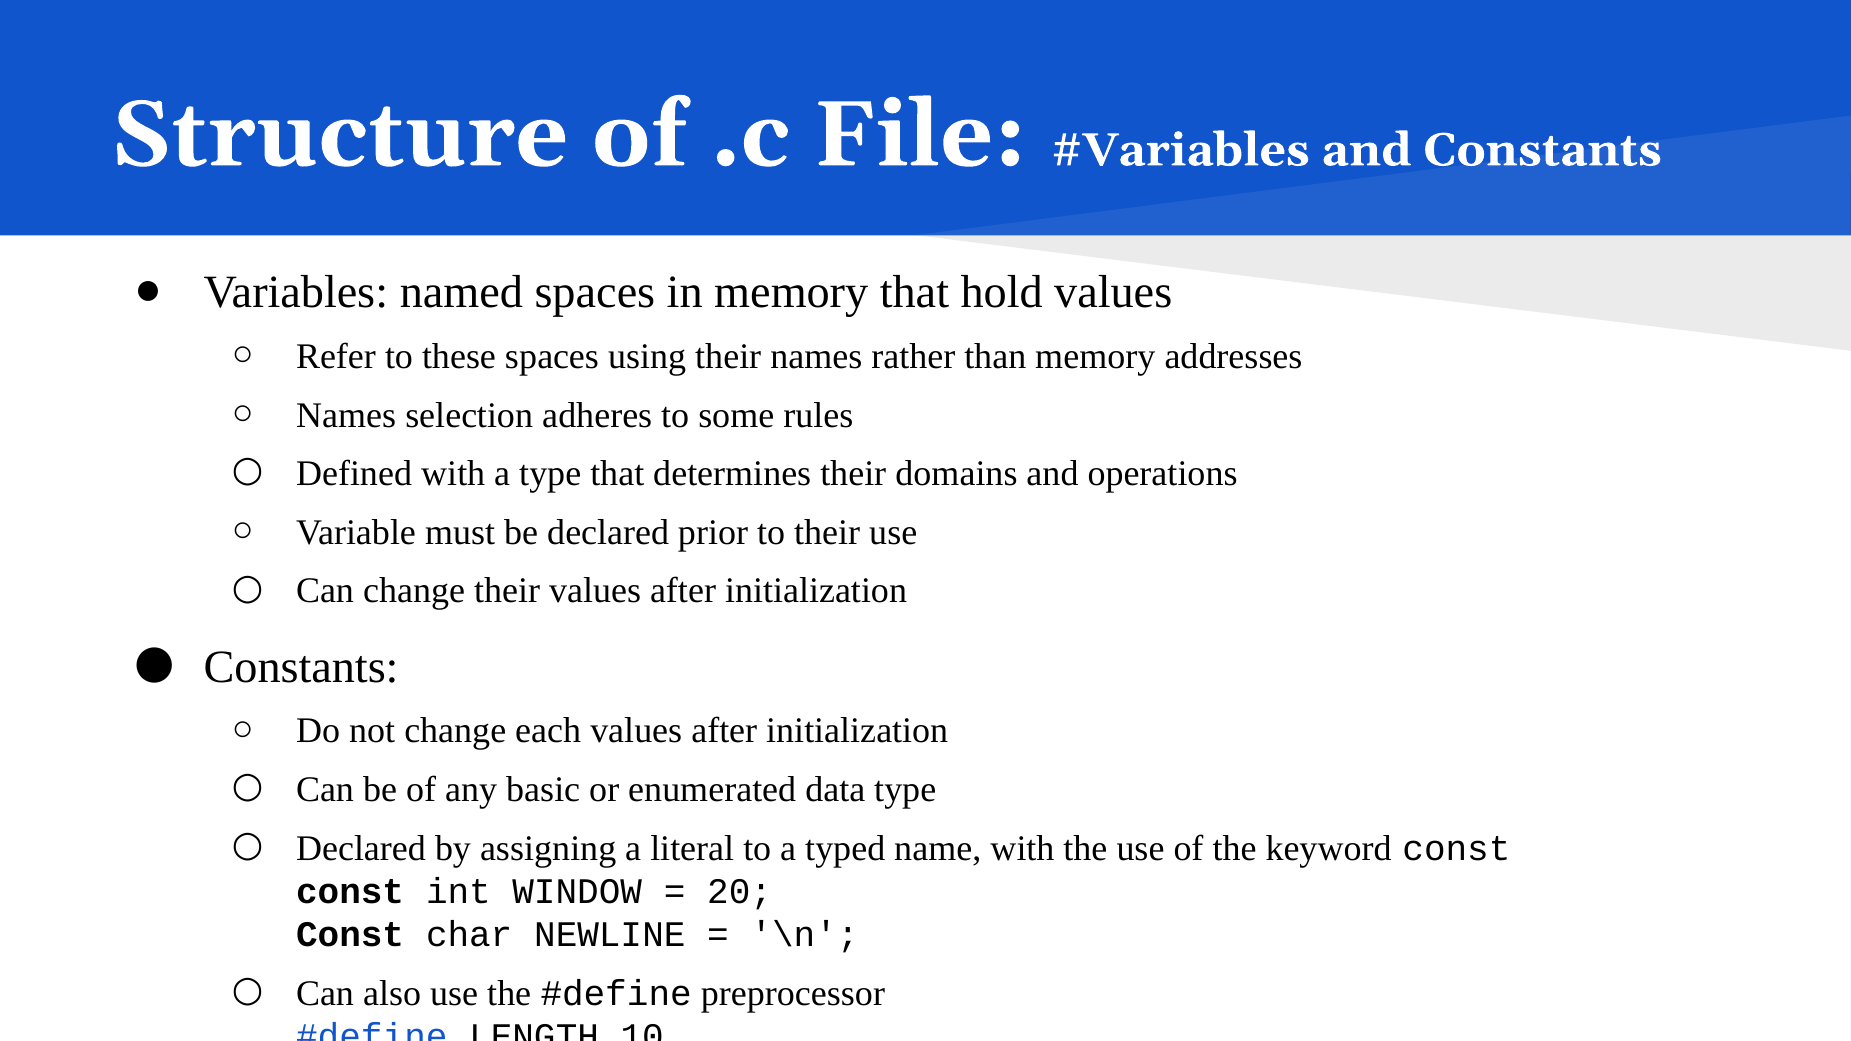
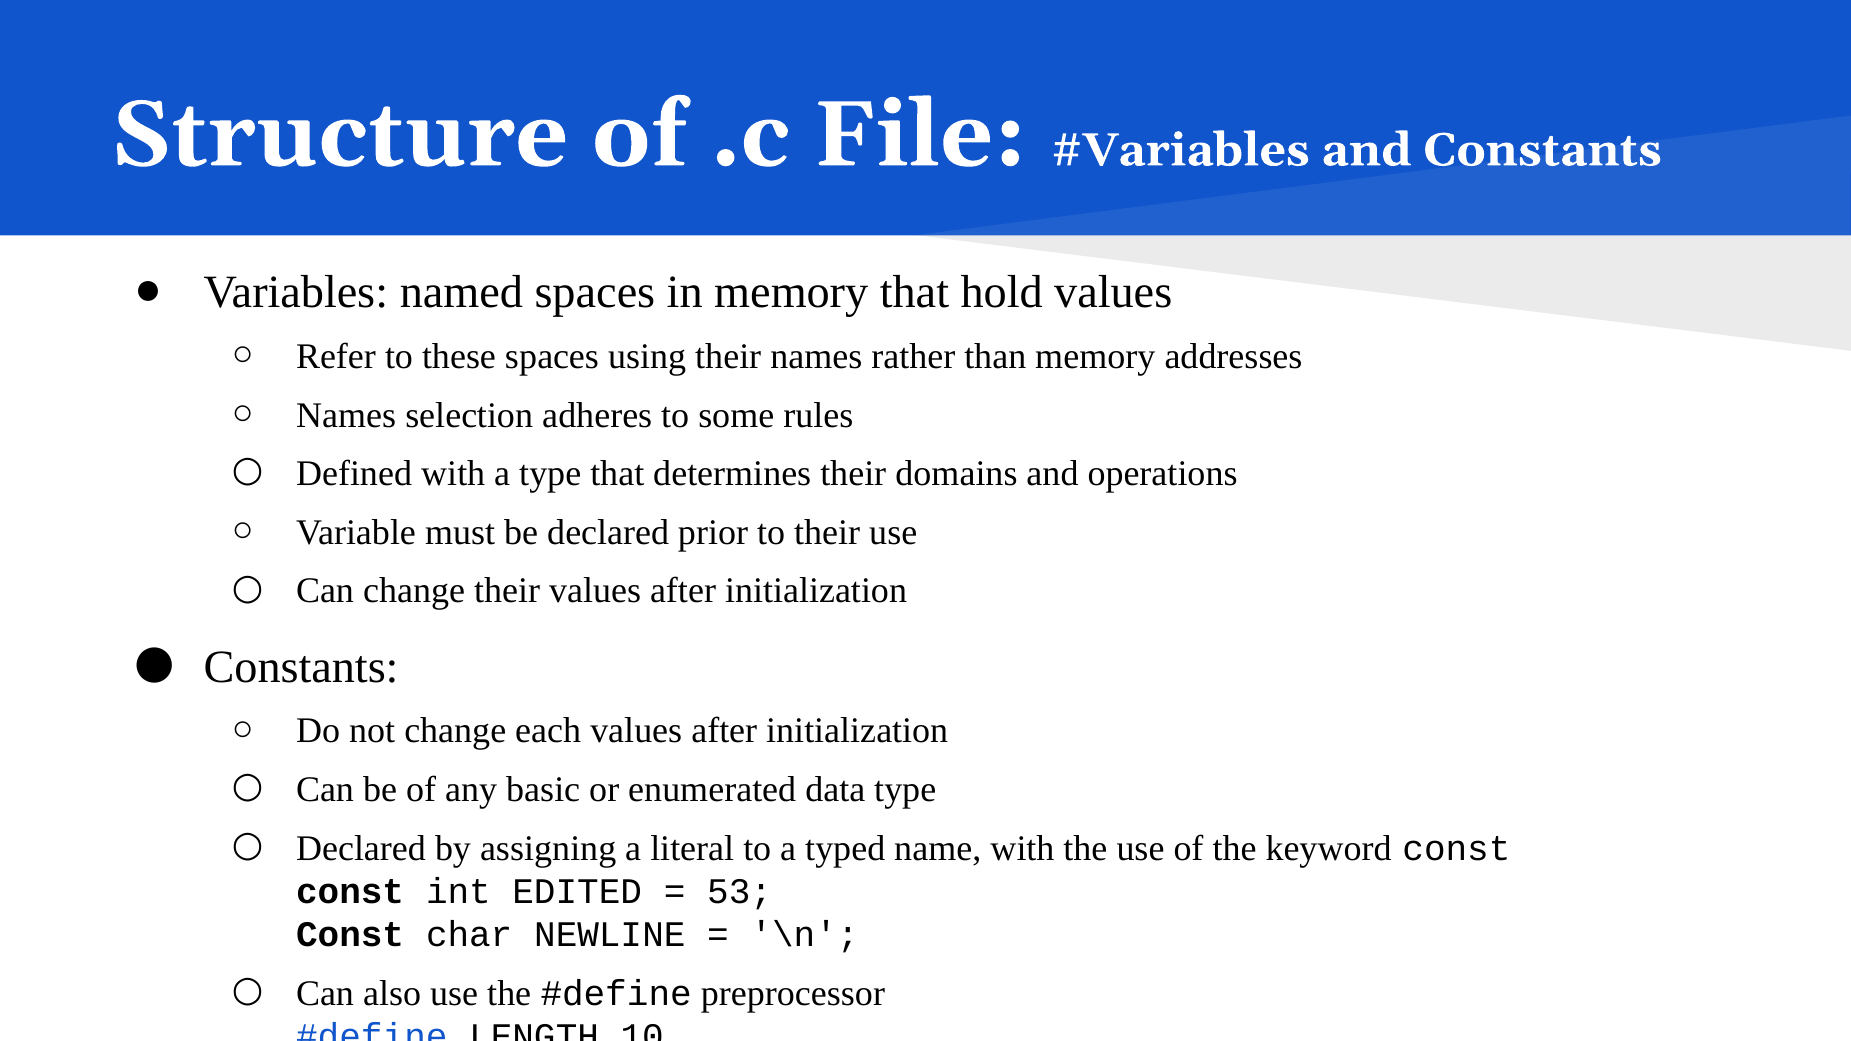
WINDOW: WINDOW -> EDITED
20: 20 -> 53
